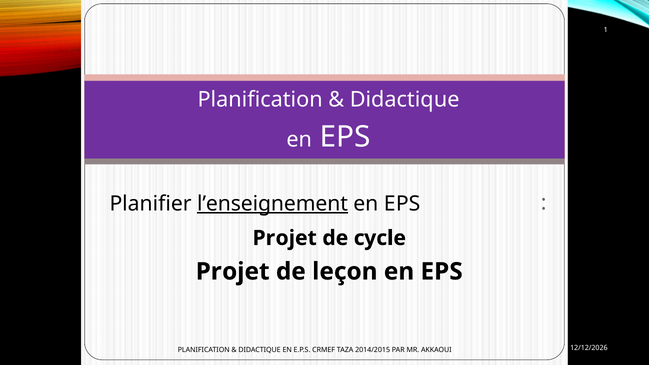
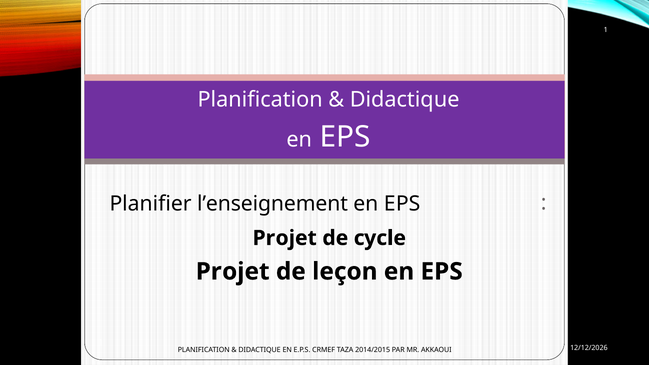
l’enseignement underline: present -> none
